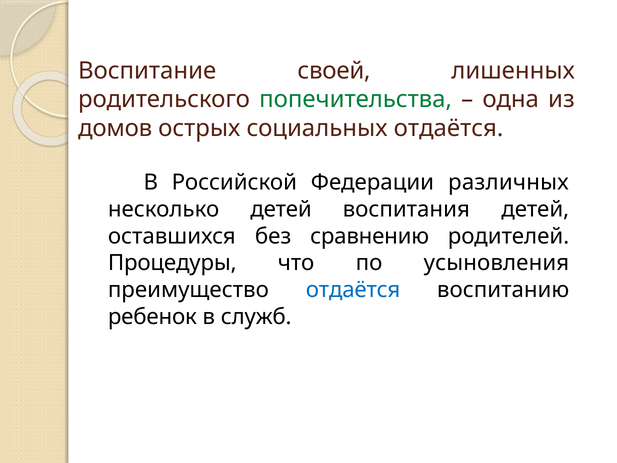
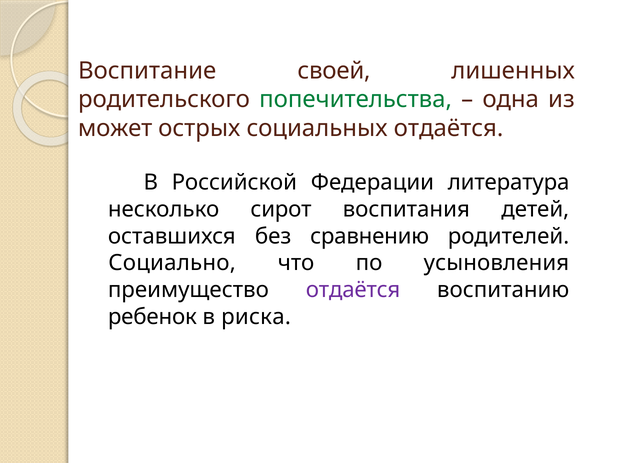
домов: домов -> может
различных: различных -> литература
несколько детей: детей -> сирот
Процедуры: Процедуры -> Социально
отдаётся at (353, 290) colour: blue -> purple
служб: служб -> риска
